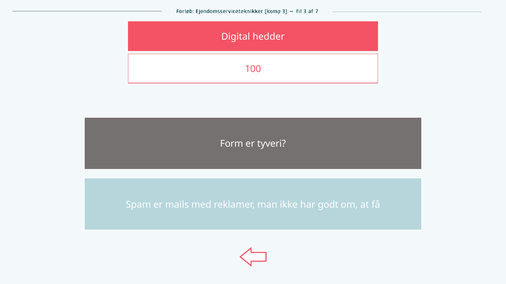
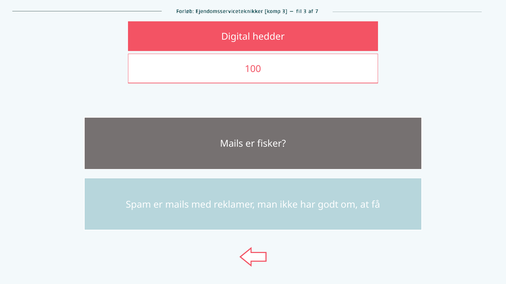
Form at (232, 144): Form -> Mails
tyveri: tyveri -> fisker
